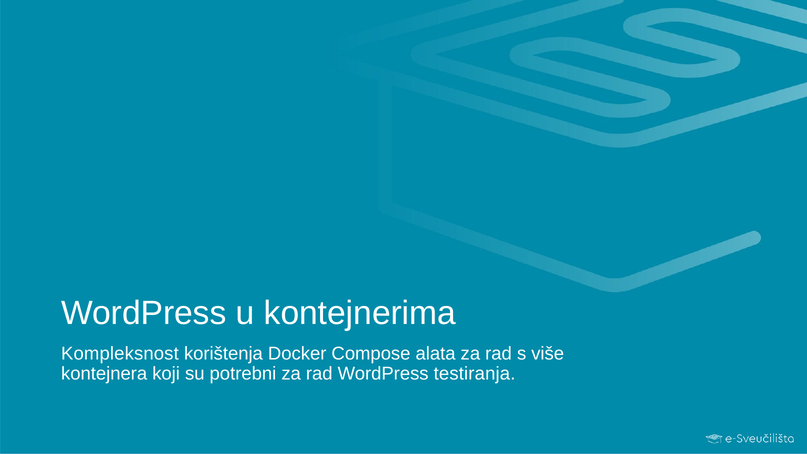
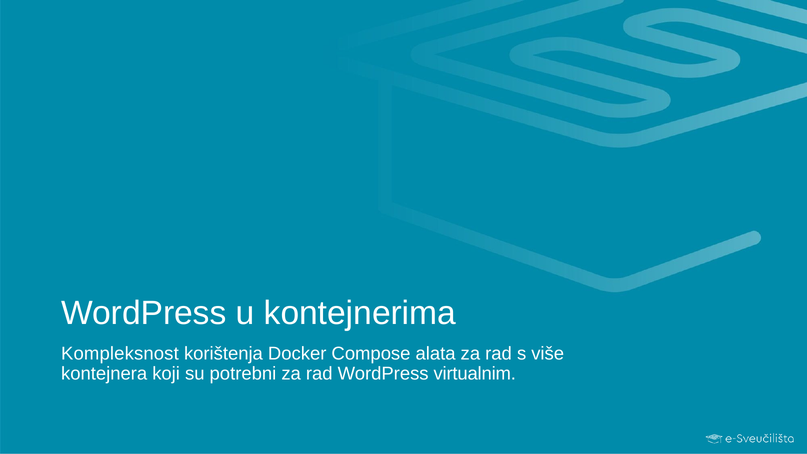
testiranja: testiranja -> virtualnim
